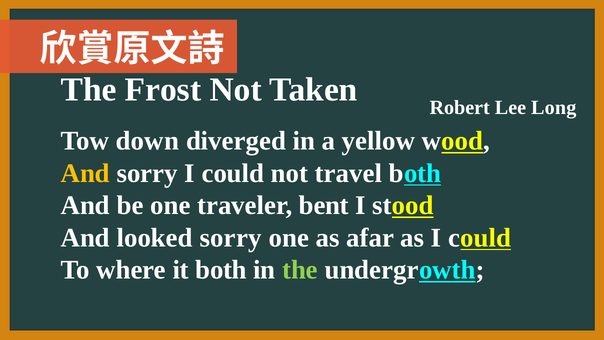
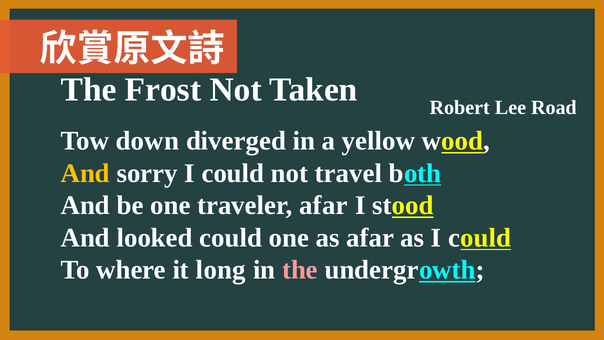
Long: Long -> Road
traveler bent: bent -> afar
looked sorry: sorry -> could
it both: both -> long
the at (300, 270) colour: light green -> pink
